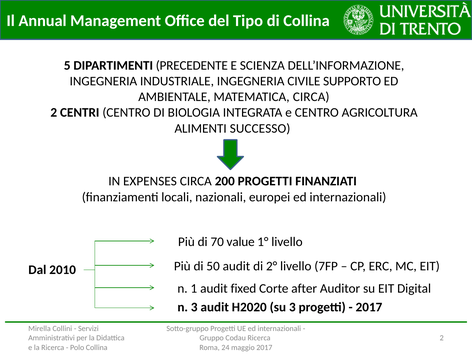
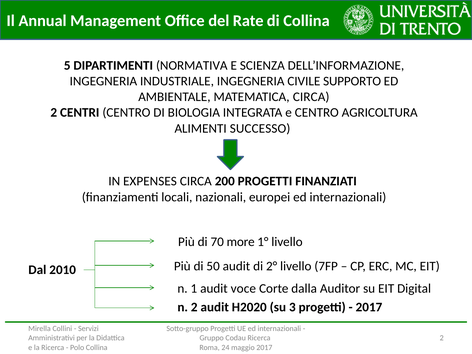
Tipo: Tipo -> Rate
PRECEDENTE: PRECEDENTE -> NORMATIVA
value: value -> more
fixed: fixed -> voce
after: after -> dalla
n 3: 3 -> 2
